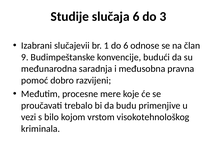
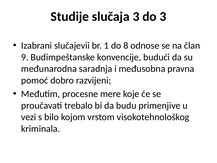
slučaja 6: 6 -> 3
do 6: 6 -> 8
